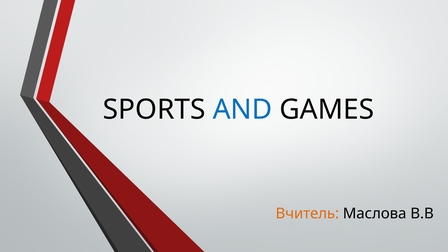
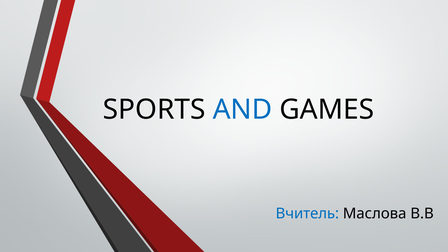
Вчитель colour: orange -> blue
